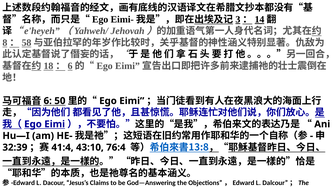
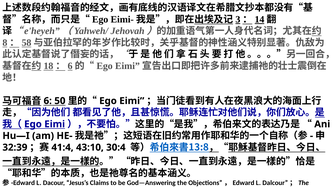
76:4: 76:4 -> 30:4
